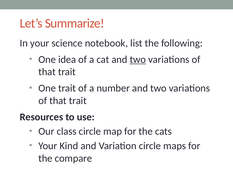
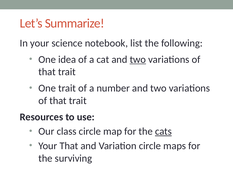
cats underline: none -> present
Your Kind: Kind -> That
compare: compare -> surviving
